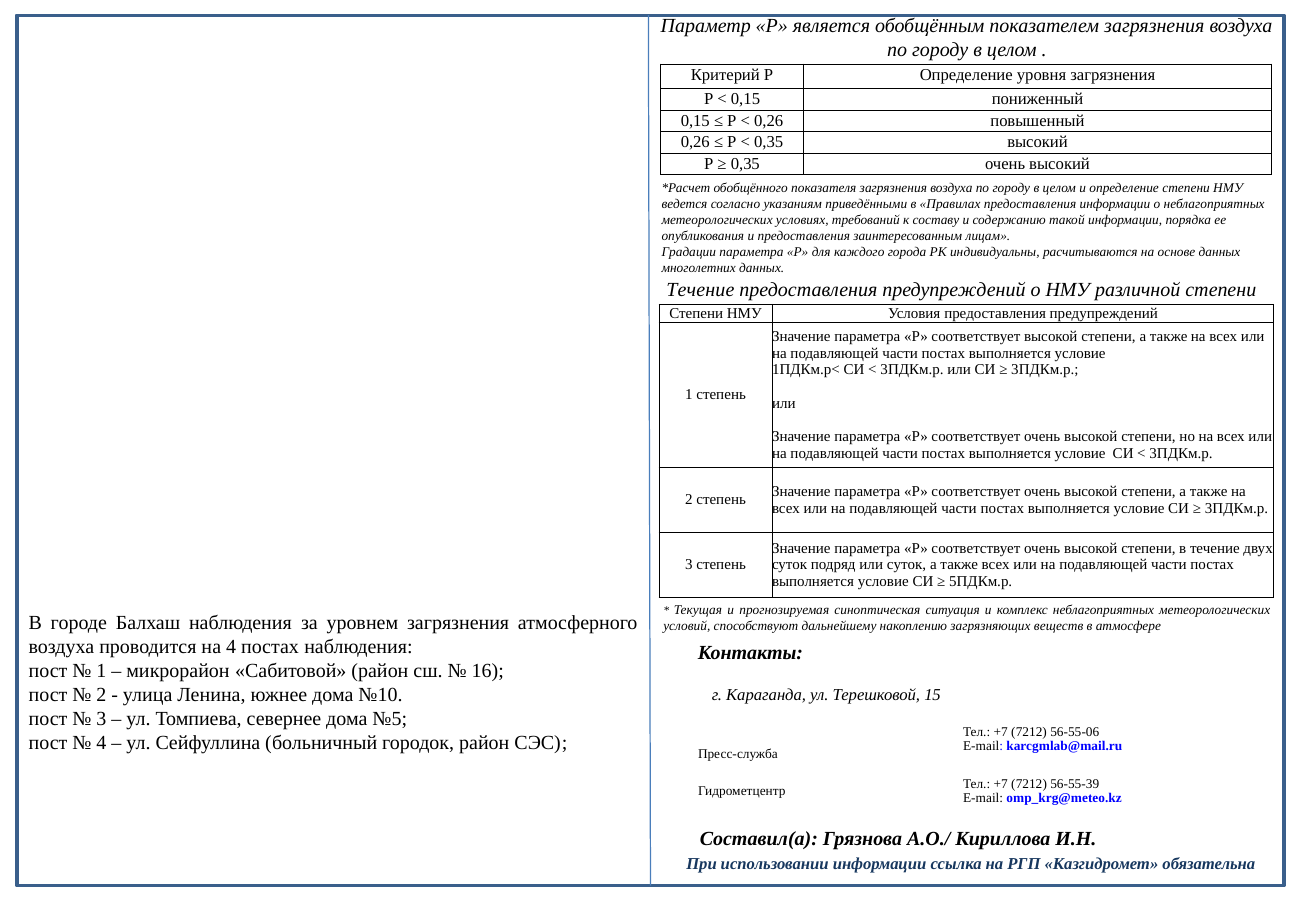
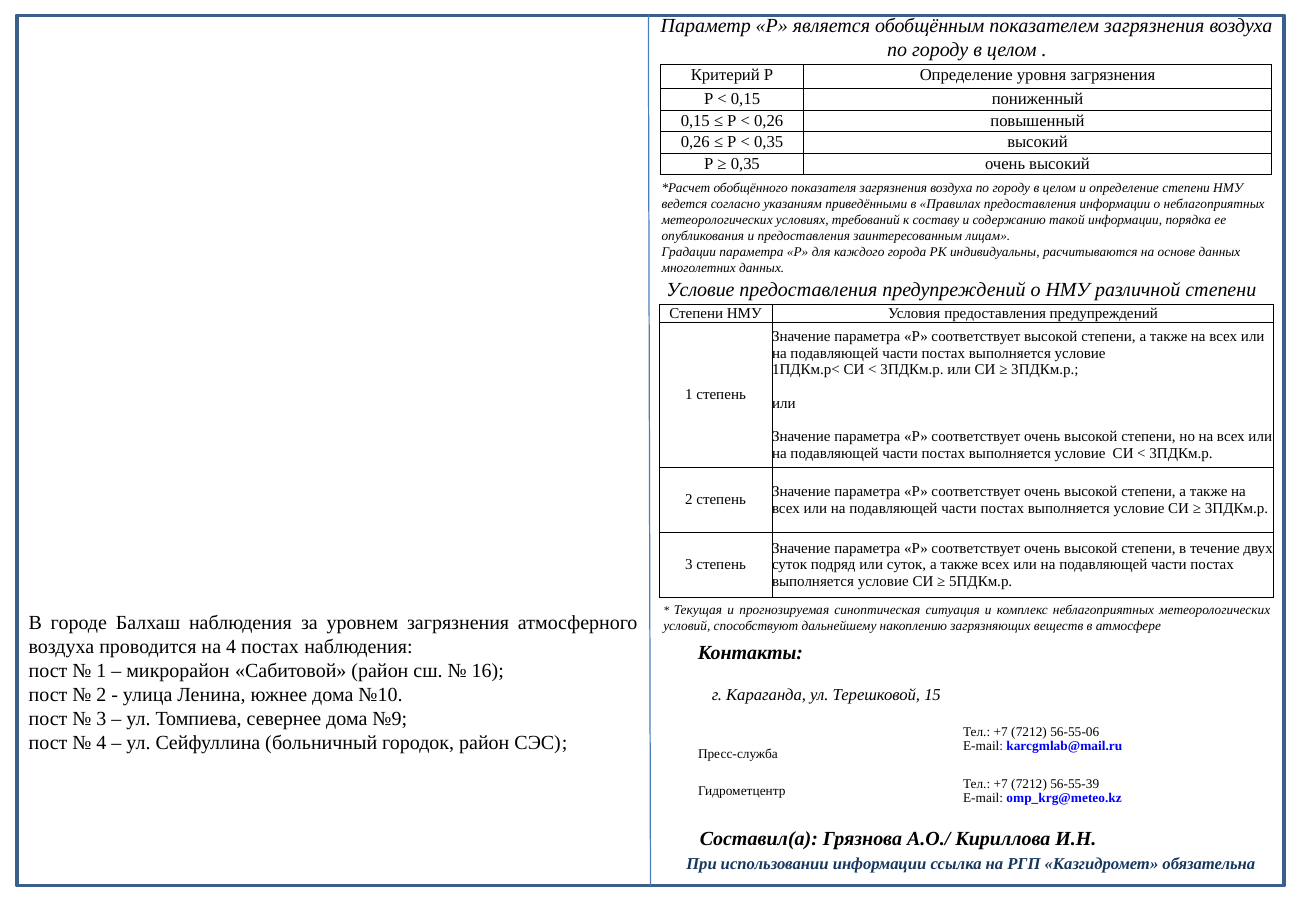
Течение at (700, 290): Течение -> Условие
№5: №5 -> №9
